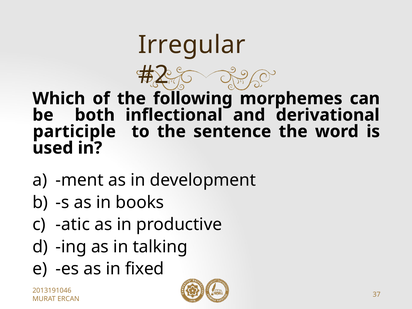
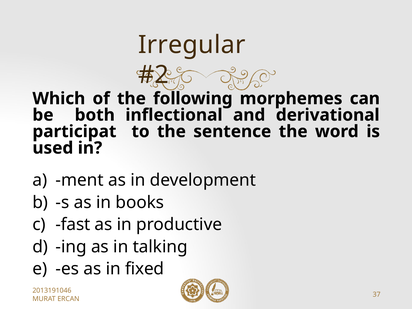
participle: participle -> participat
atic: atic -> fast
